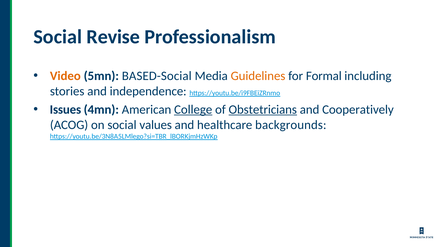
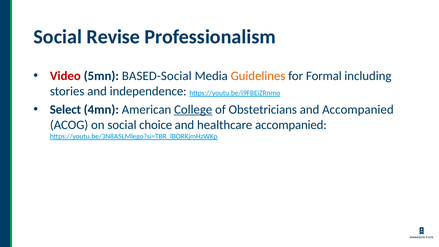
Video colour: orange -> red
Issues: Issues -> Select
Obstetricians underline: present -> none
and Cooperatively: Cooperatively -> Accompanied
values: values -> choice
healthcare backgrounds: backgrounds -> accompanied
